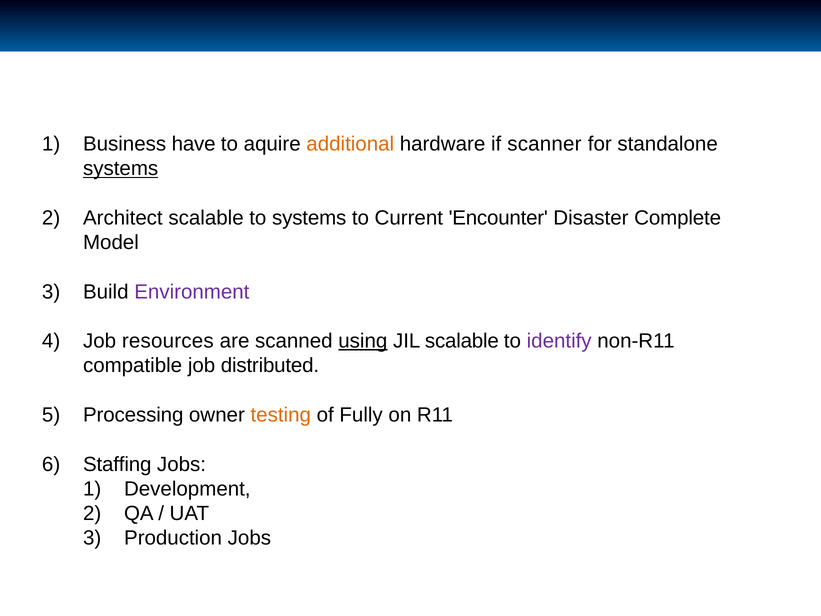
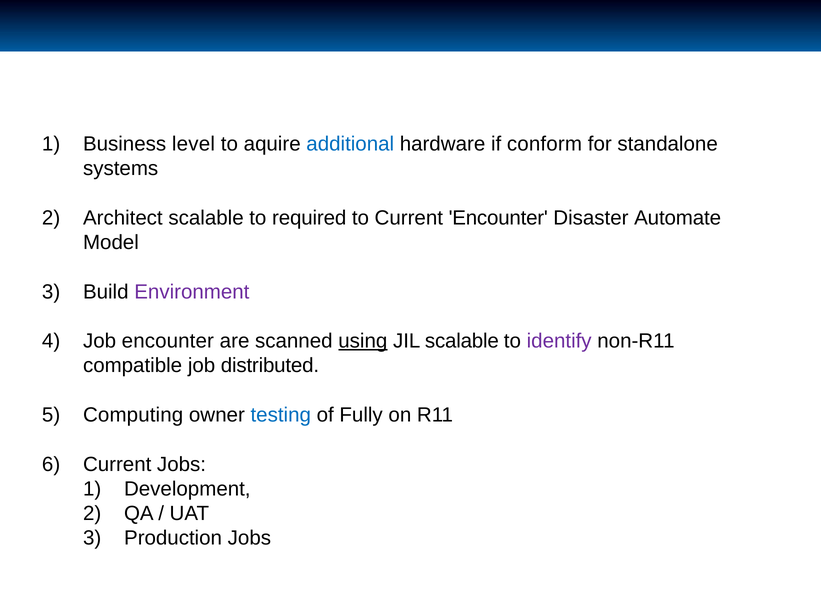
have: have -> level
additional colour: orange -> blue
scanner: scanner -> conform
systems at (121, 168) underline: present -> none
to systems: systems -> required
Complete: Complete -> Automate
Job resources: resources -> encounter
Processing: Processing -> Computing
testing colour: orange -> blue
Staffing at (117, 464): Staffing -> Current
